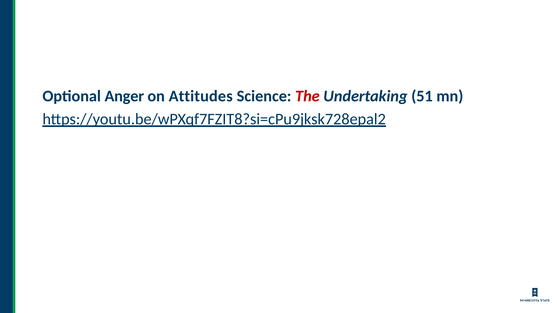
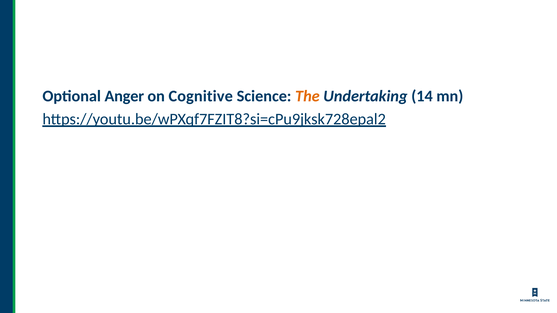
Attitudes: Attitudes -> Cognitive
The colour: red -> orange
51: 51 -> 14
